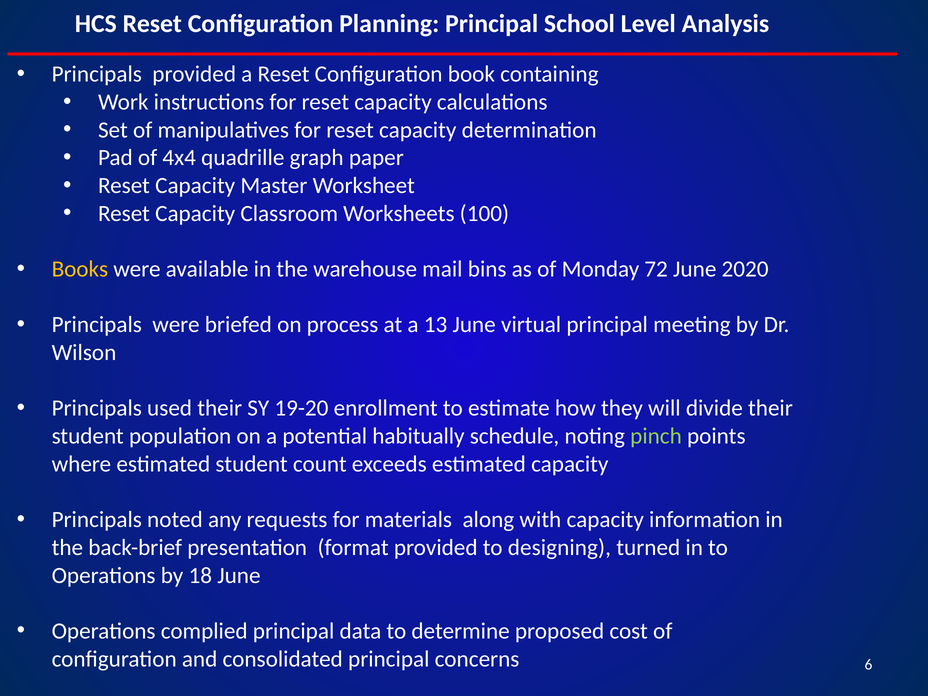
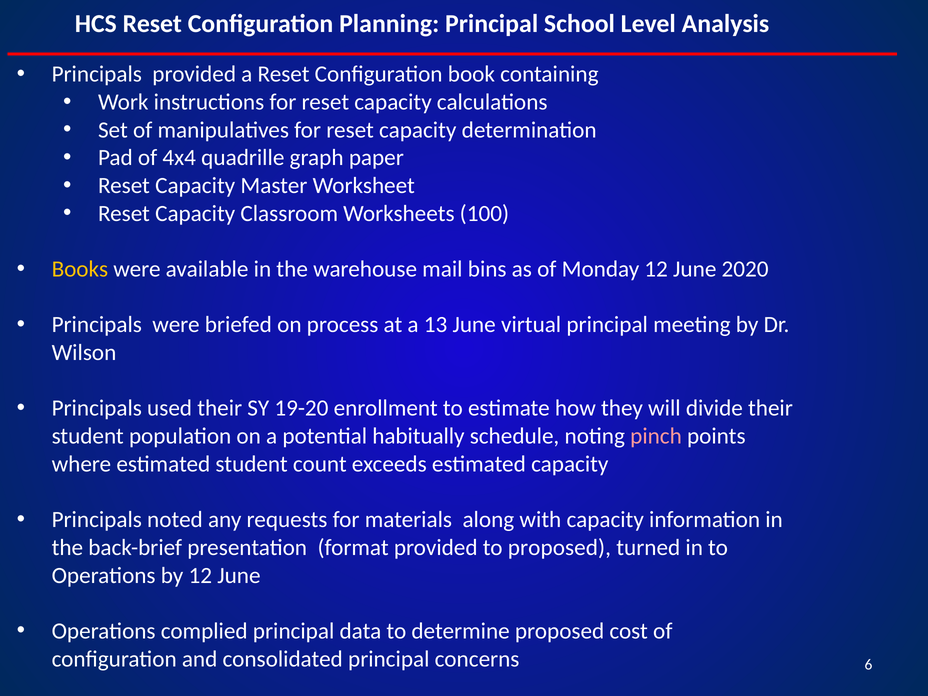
Monday 72: 72 -> 12
pinch colour: light green -> pink
to designing: designing -> proposed
by 18: 18 -> 12
